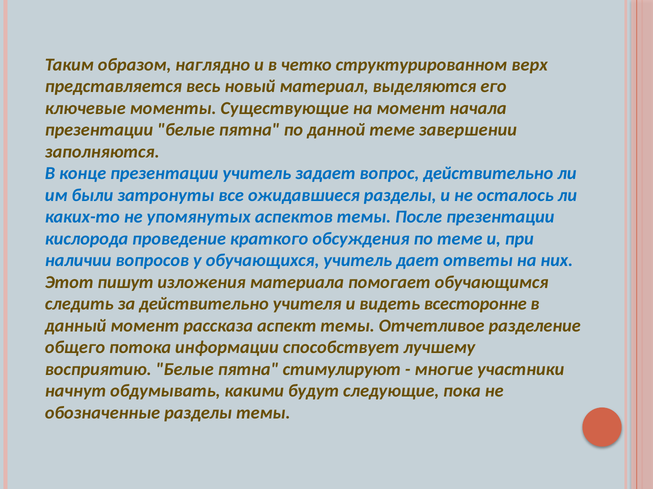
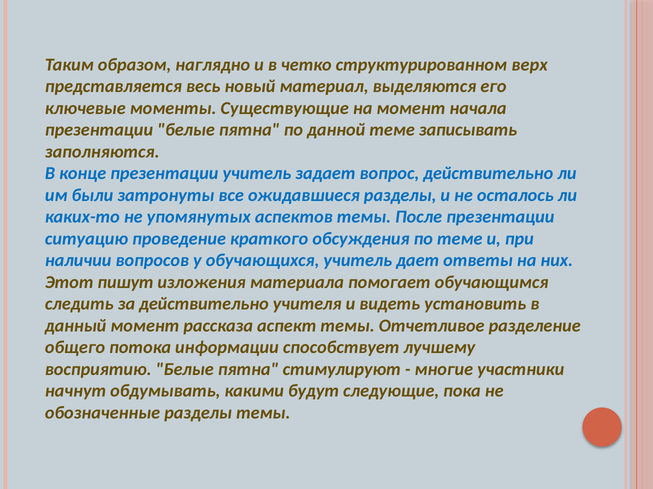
завершении: завершении -> записывать
кислорода: кислорода -> ситуацию
всесторонне: всесторонне -> установить
